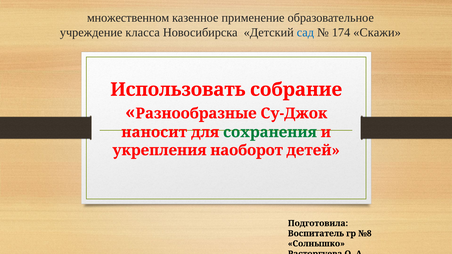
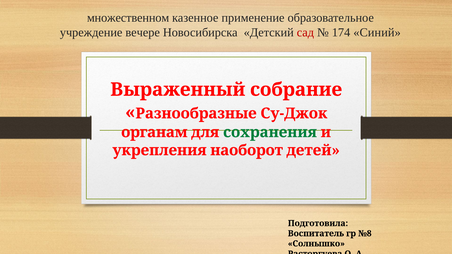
класса: класса -> вечере
сад colour: blue -> red
Скажи: Скажи -> Синий
Использовать: Использовать -> Выраженный
наносит: наносит -> органам
